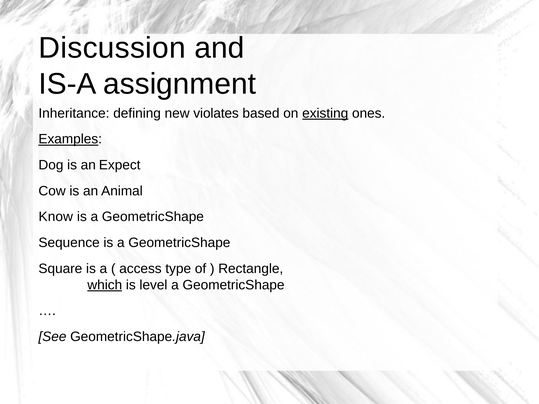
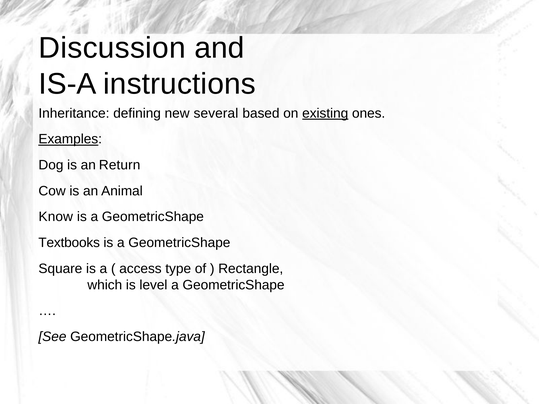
assignment: assignment -> instructions
violates: violates -> several
Expect: Expect -> Return
Sequence: Sequence -> Textbooks
which underline: present -> none
